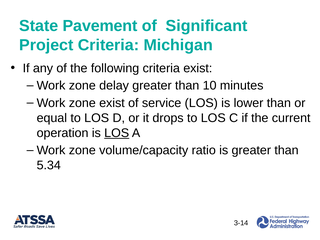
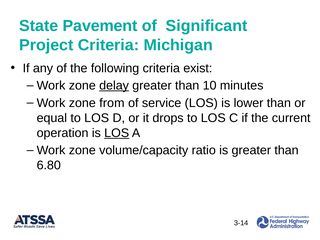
delay underline: none -> present
zone exist: exist -> from
5.34: 5.34 -> 6.80
